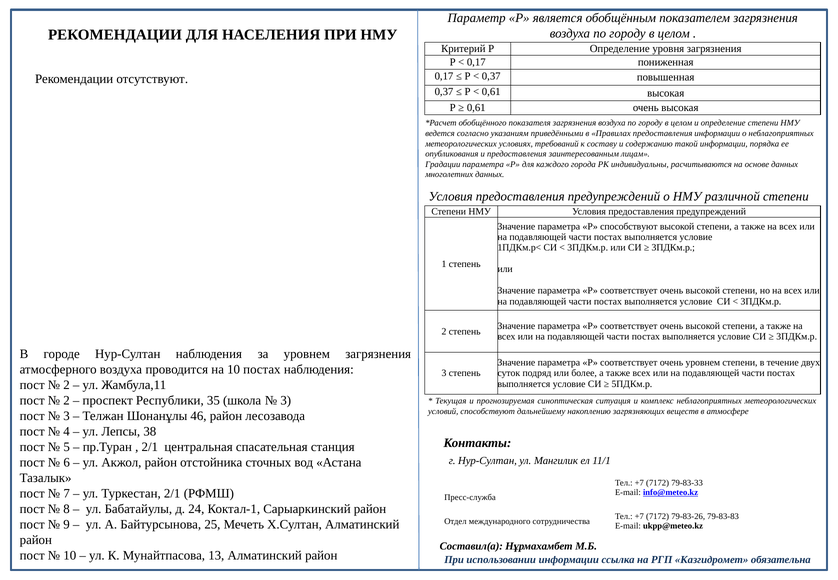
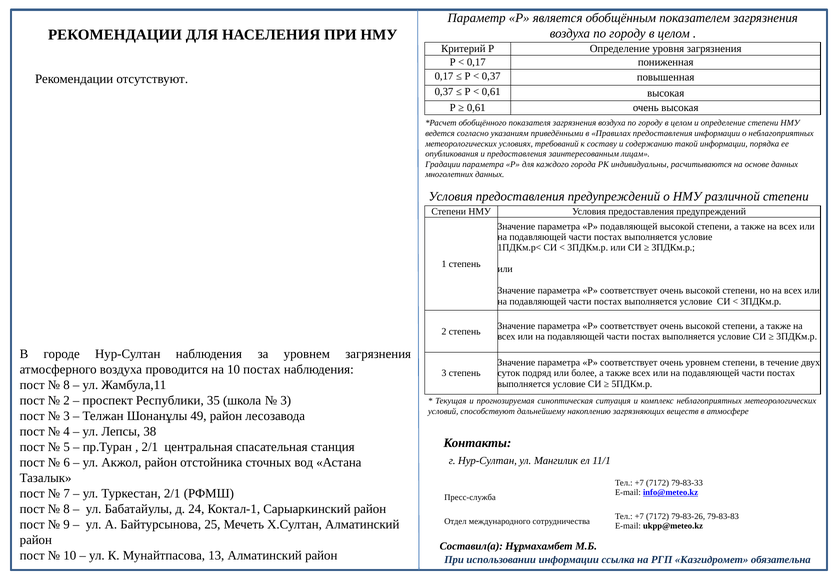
Р способствуют: способствуют -> подавляющей
2 at (67, 385): 2 -> 8
46: 46 -> 49
